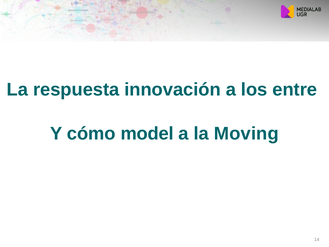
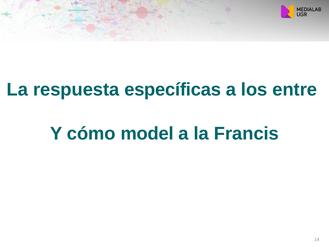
innovación: innovación -> específicas
Moving: Moving -> Francis
